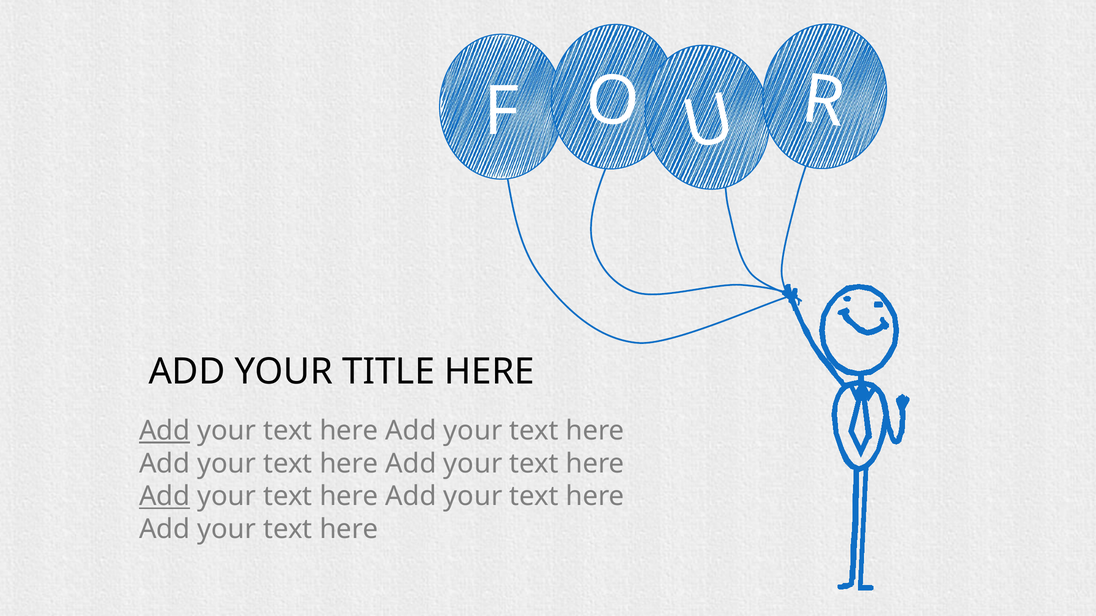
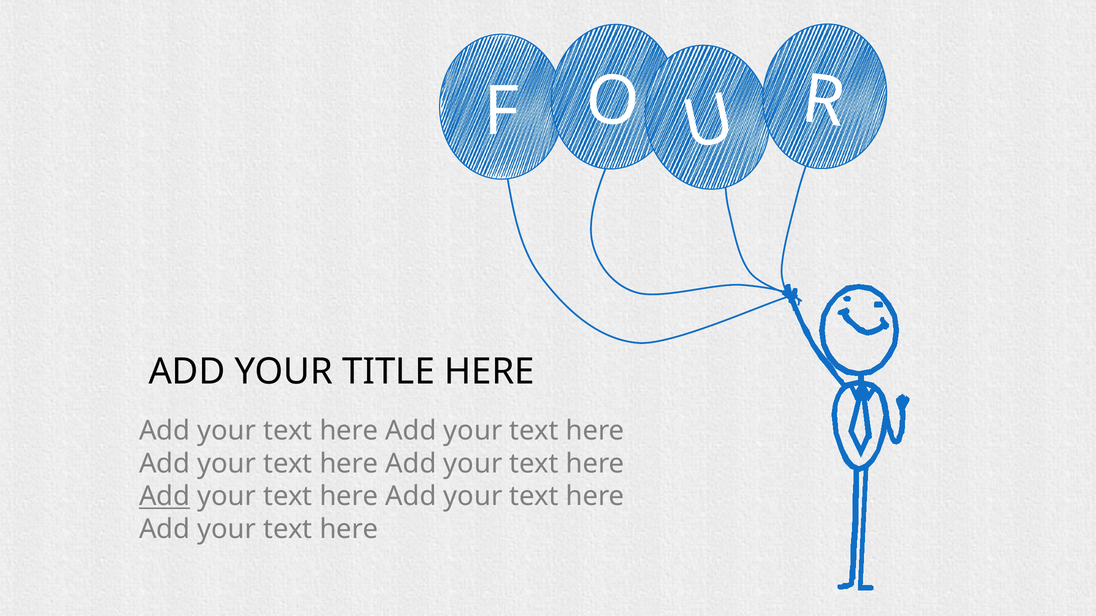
Add at (165, 431) underline: present -> none
